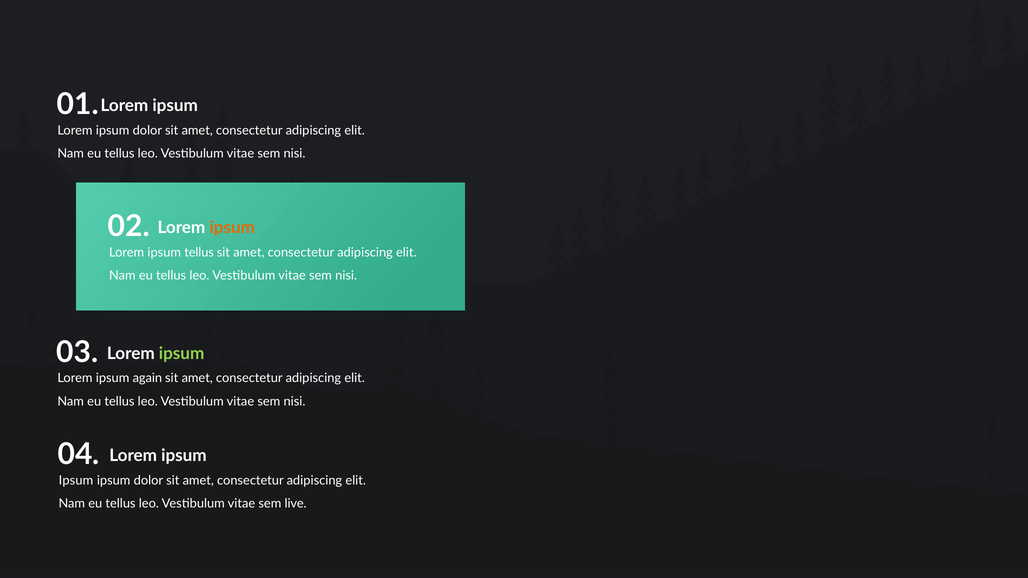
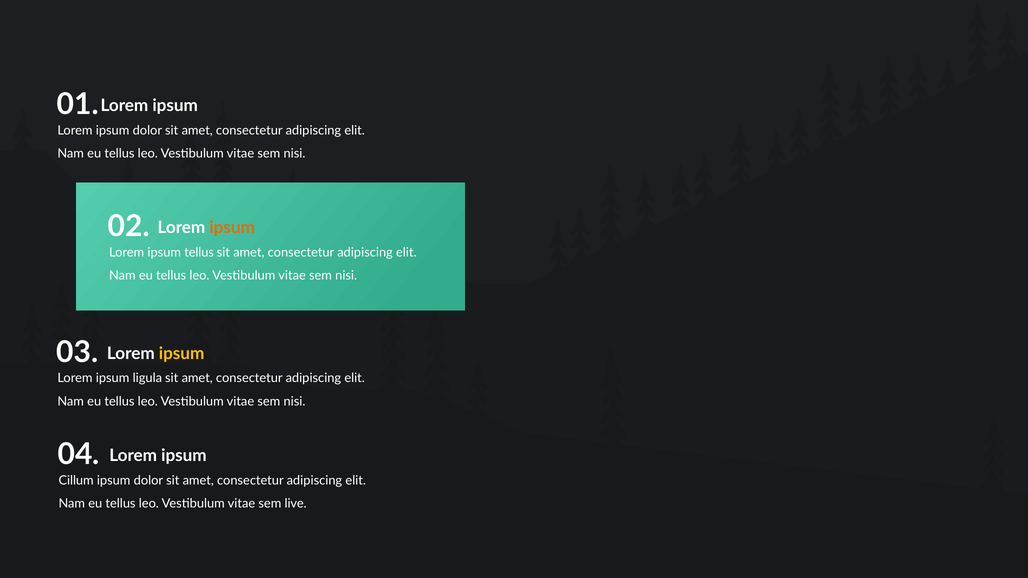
ipsum at (182, 354) colour: light green -> yellow
again: again -> ligula
Ipsum at (76, 481): Ipsum -> Cillum
